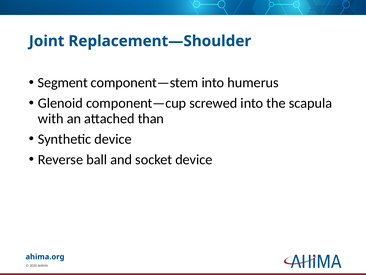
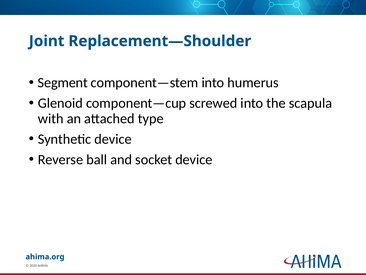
than: than -> type
